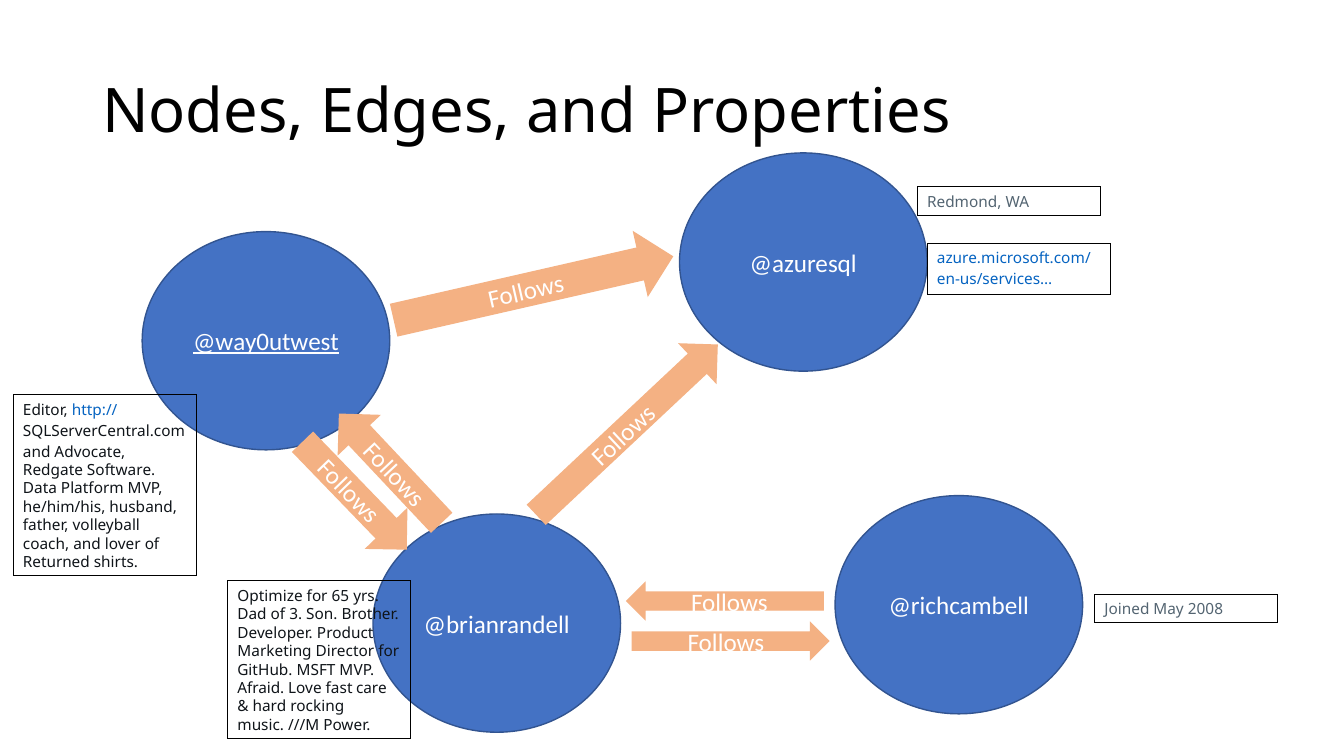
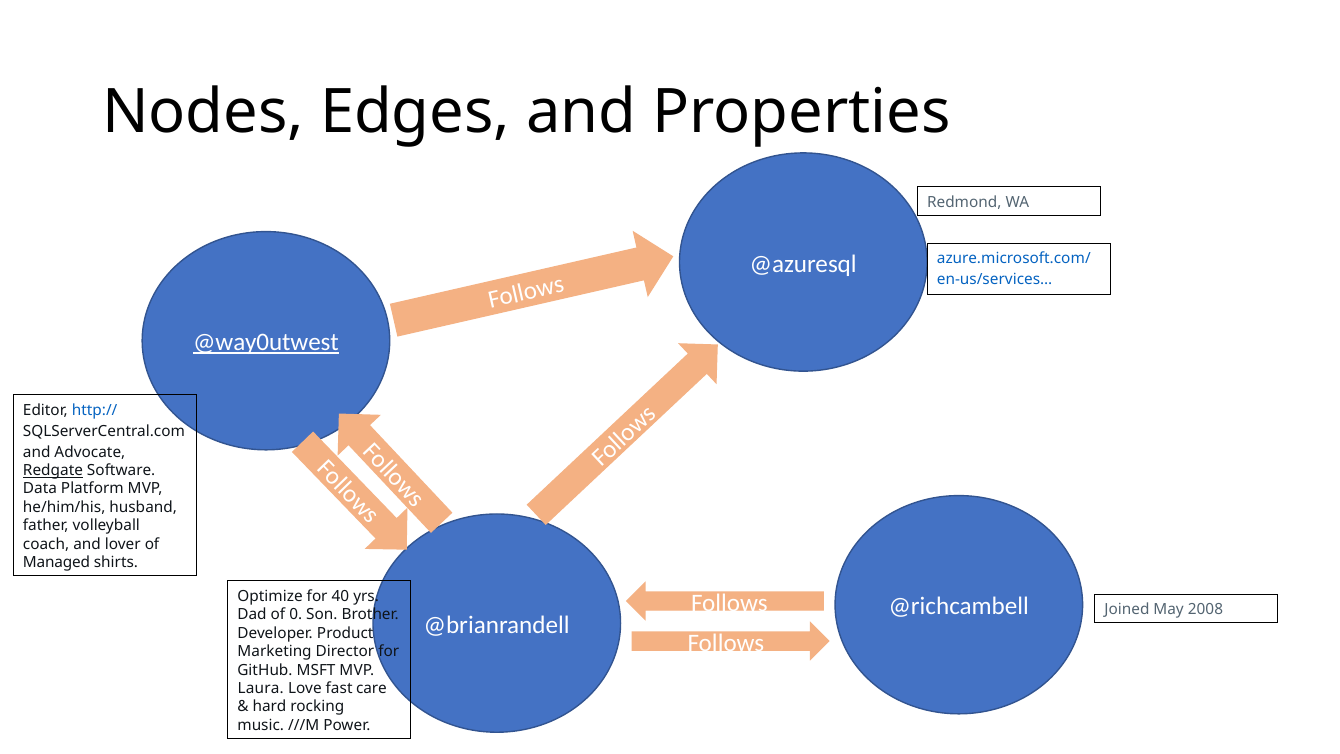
Redgate underline: none -> present
Returned: Returned -> Managed
65: 65 -> 40
3: 3 -> 0
Afraid: Afraid -> Laura
